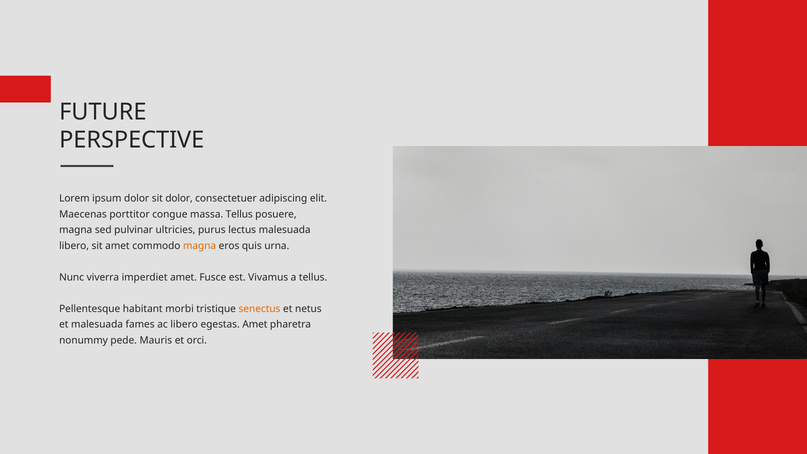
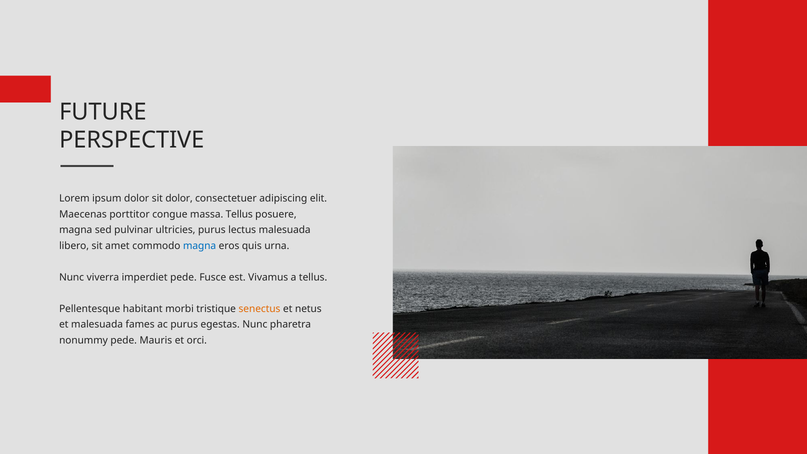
magna at (200, 246) colour: orange -> blue
imperdiet amet: amet -> pede
ac libero: libero -> purus
egestas Amet: Amet -> Nunc
